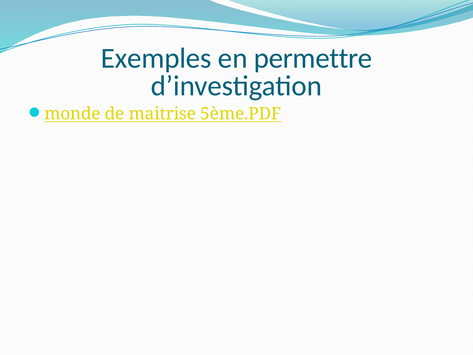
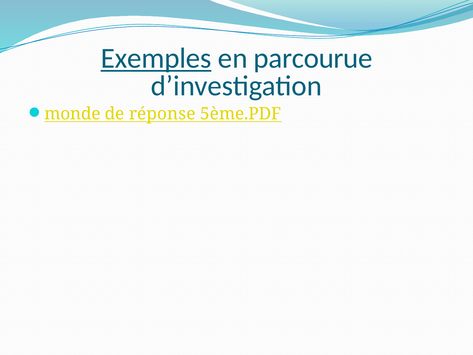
Exemples underline: none -> present
permettre: permettre -> parcourue
maitrise: maitrise -> réponse
